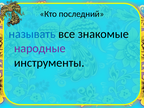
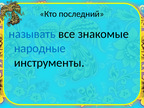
народные colour: purple -> blue
